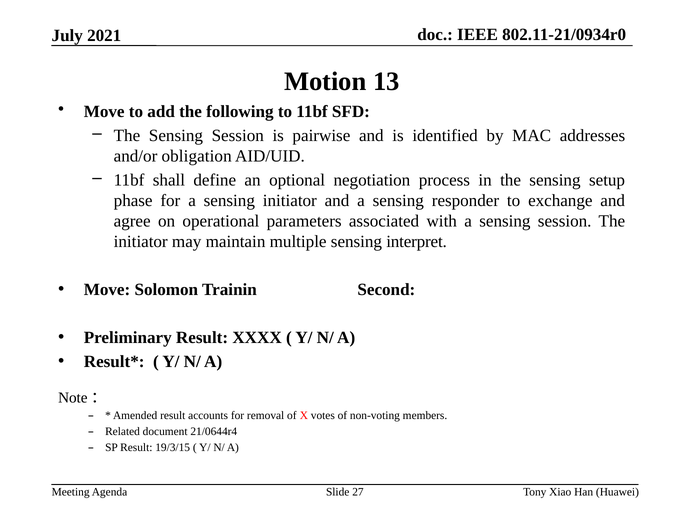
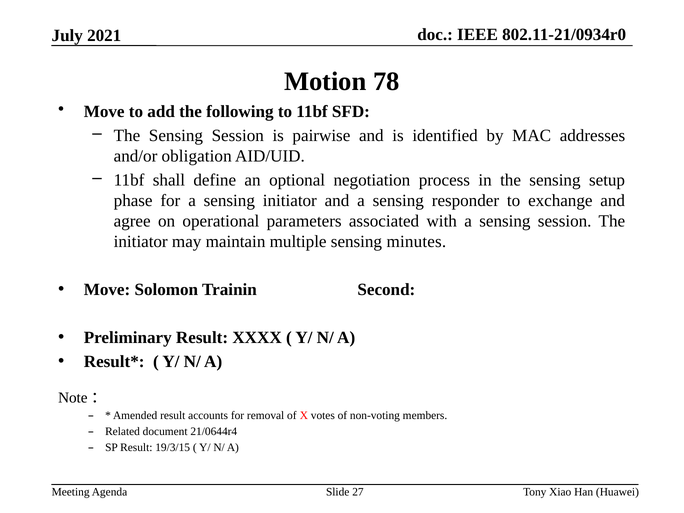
13: 13 -> 78
interpret: interpret -> minutes
